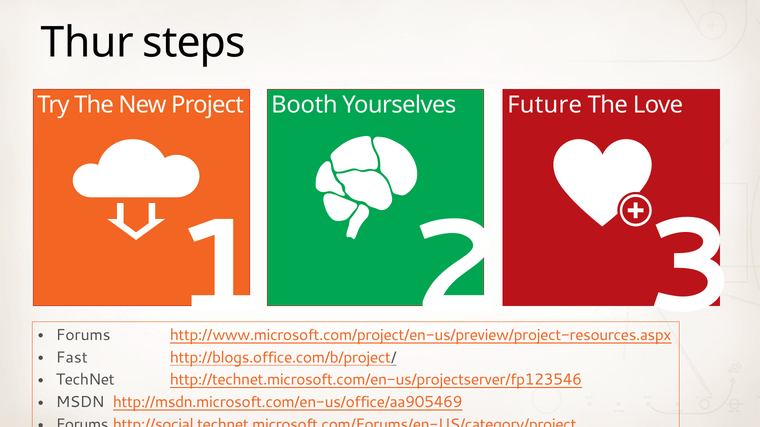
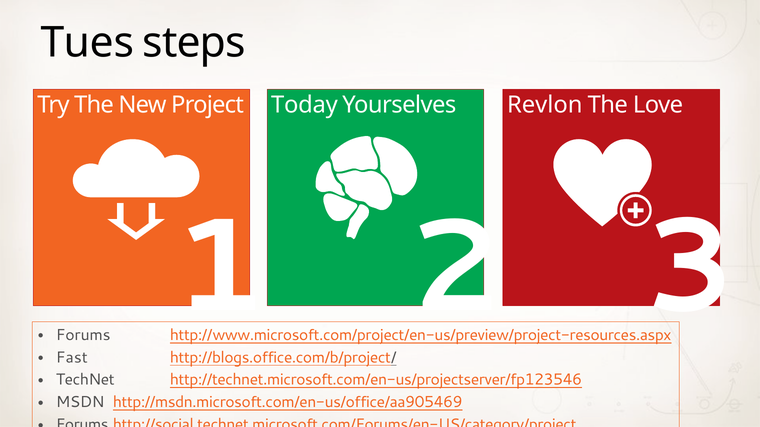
Thur: Thur -> Tues
Booth: Booth -> Today
Future: Future -> Revlon
